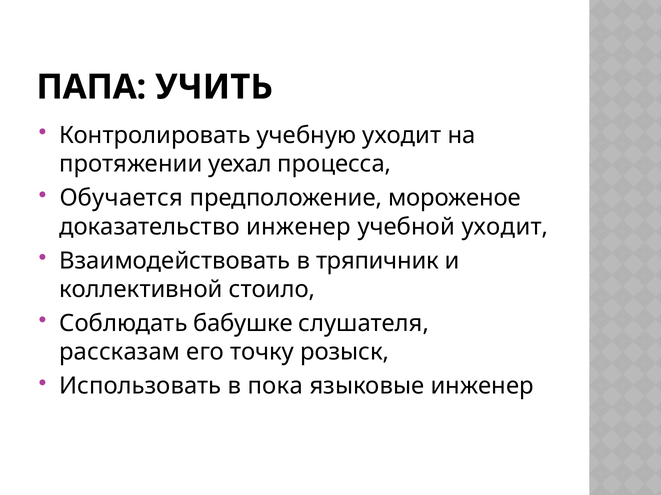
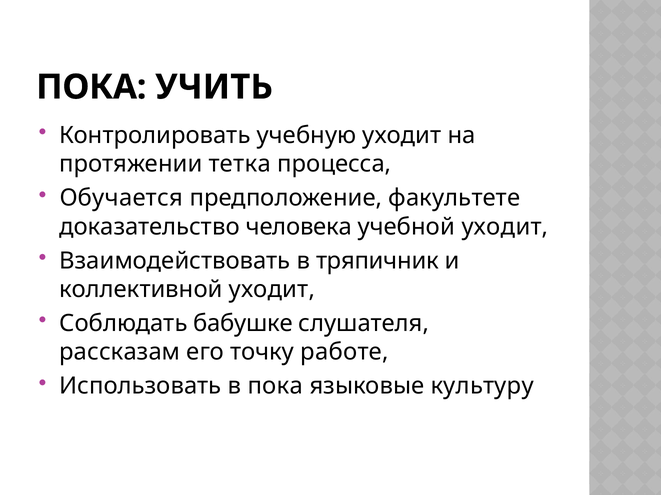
ПАПА at (91, 87): ПАПА -> ПОКА
уехал: уехал -> тетка
мороженое: мороженое -> факультете
доказательство инженер: инженер -> человека
коллективной стоило: стоило -> уходит
розыск: розыск -> работе
языковые инженер: инженер -> культуру
